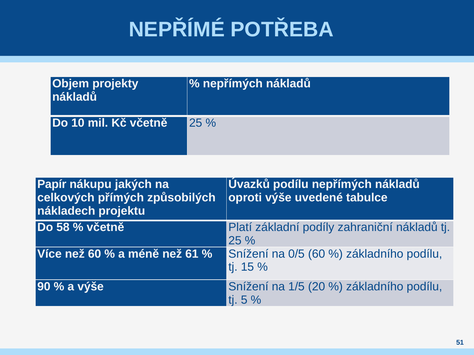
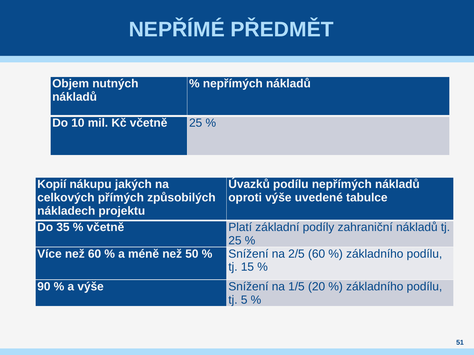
POTŘEBA: POTŘEBA -> PŘEDMĚT
projekty: projekty -> nutných
Papír: Papír -> Kopií
58: 58 -> 35
61: 61 -> 50
0/5: 0/5 -> 2/5
